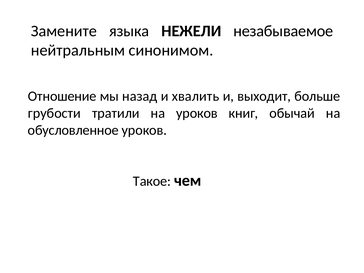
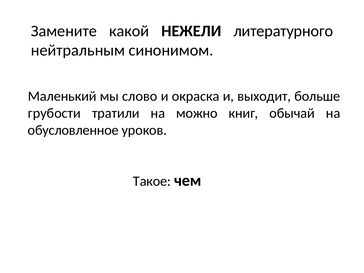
языка: языка -> какой
незабываемое: незабываемое -> литературного
Отношение: Отношение -> Маленький
назад: назад -> слово
хвалить: хвалить -> окраска
на уроков: уроков -> можно
